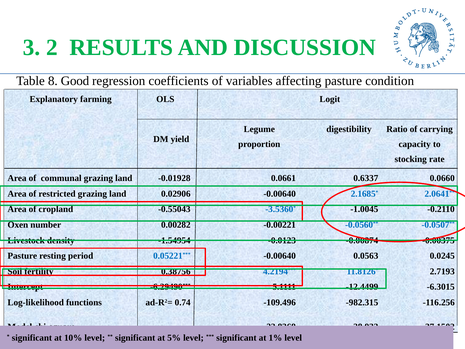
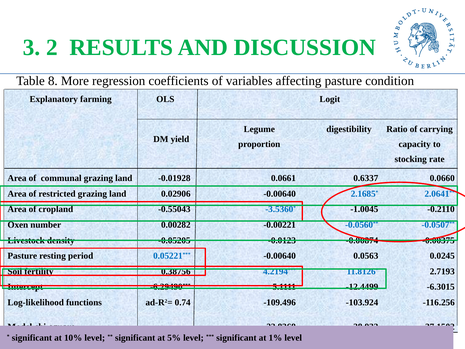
Good: Good -> More
-1.54954: -1.54954 -> -0.05205
-982.315: -982.315 -> -103.924
